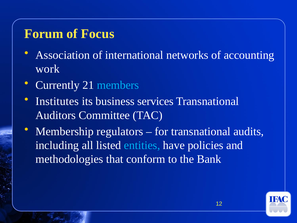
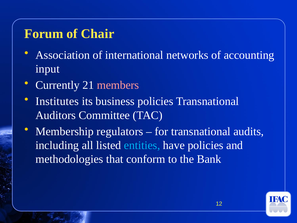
Focus: Focus -> Chair
work: work -> input
members colour: light blue -> pink
business services: services -> policies
